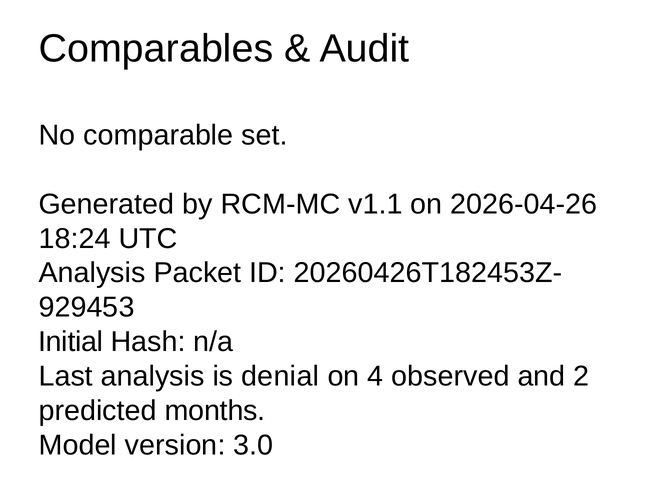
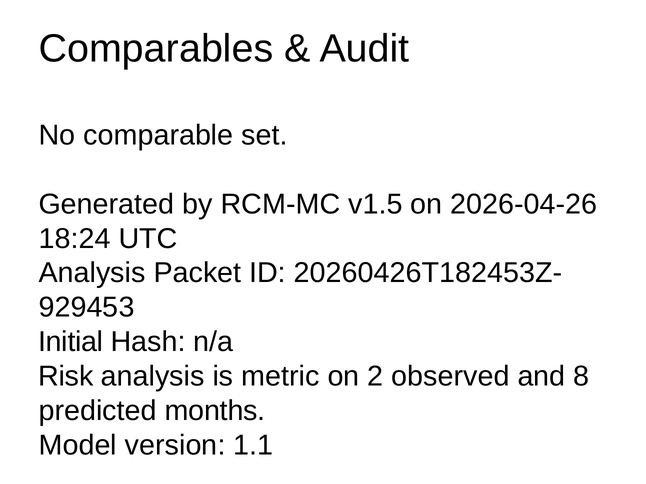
v1.1: v1.1 -> v1.5
Last: Last -> Risk
denial: denial -> metric
4: 4 -> 2
2: 2 -> 8
3.0: 3.0 -> 1.1
